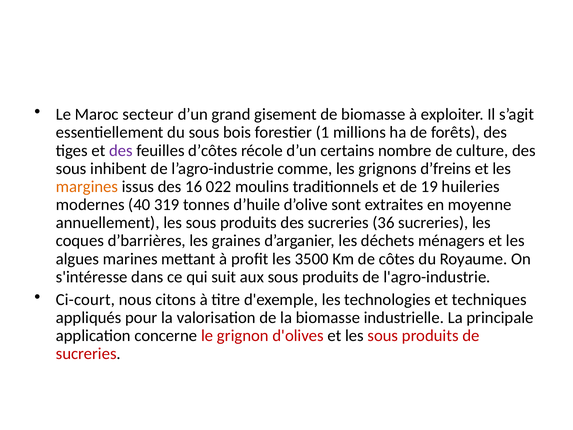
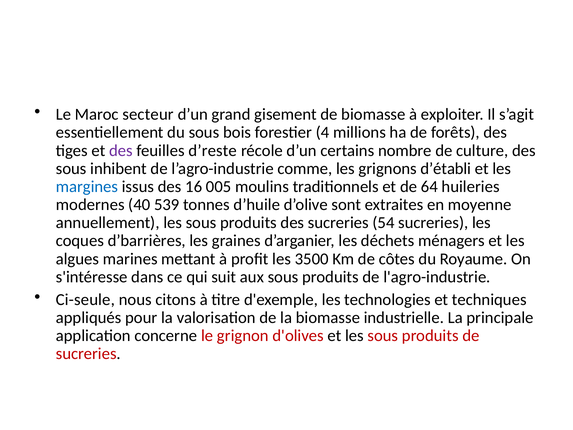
1: 1 -> 4
d’côtes: d’côtes -> d’reste
d’freins: d’freins -> d’établi
margines colour: orange -> blue
022: 022 -> 005
19: 19 -> 64
319: 319 -> 539
36: 36 -> 54
Ci-court: Ci-court -> Ci-seule
